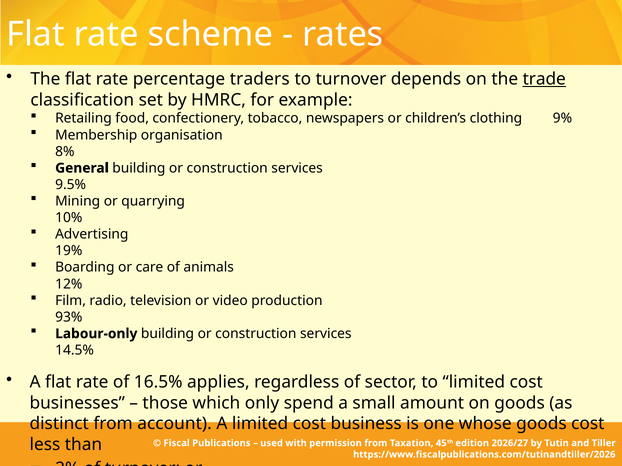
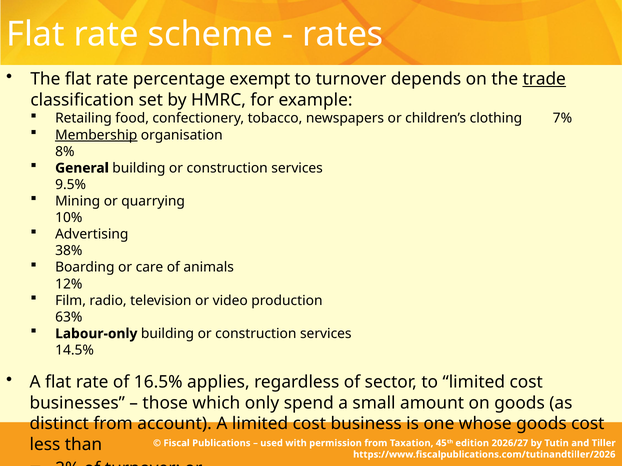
traders: traders -> exempt
9%: 9% -> 7%
Membership underline: none -> present
19%: 19% -> 38%
93%: 93% -> 63%
